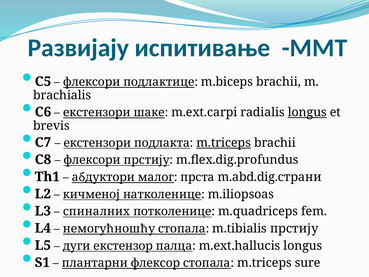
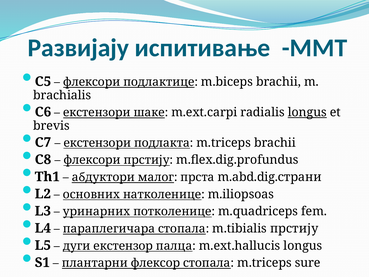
m.triceps at (224, 143) underline: present -> none
кичменој: кичменој -> основних
спиналних: спиналних -> уринарних
немогућношћу: немогућношћу -> параплегичара
